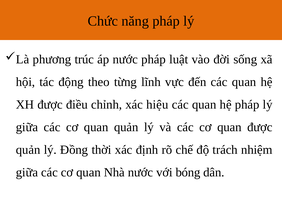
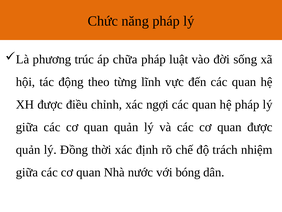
áp nước: nước -> chữa
hiệu: hiệu -> ngợi
